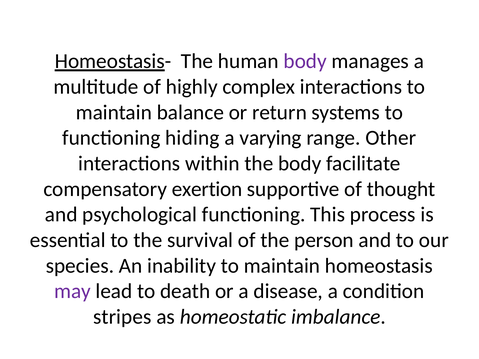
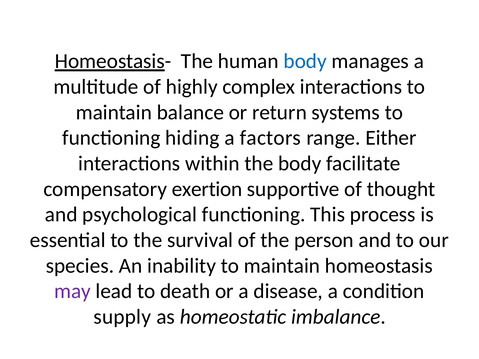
body at (305, 61) colour: purple -> blue
varying: varying -> factors
Other: Other -> Either
stripes: stripes -> supply
